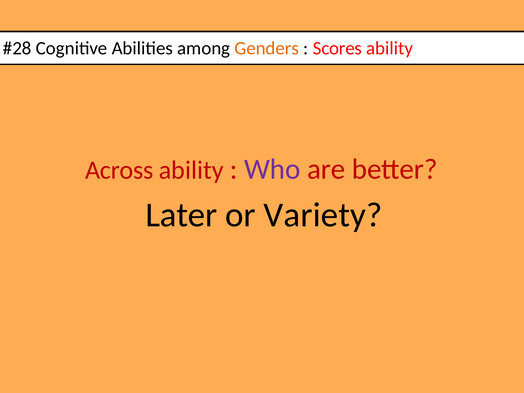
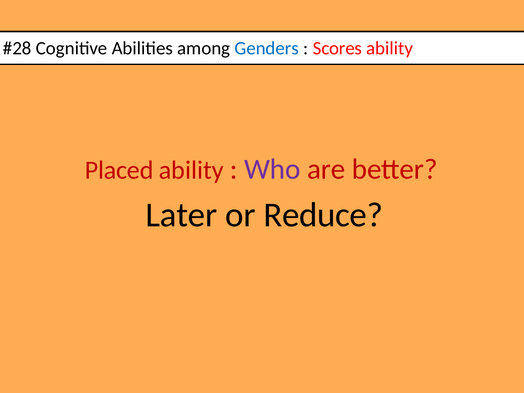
Genders colour: orange -> blue
Across: Across -> Placed
Variety: Variety -> Reduce
